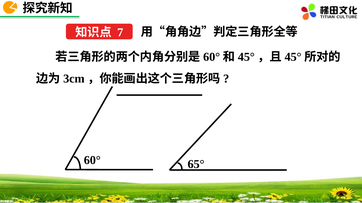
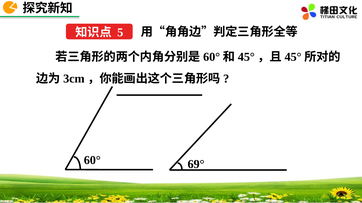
7: 7 -> 5
65°: 65° -> 69°
